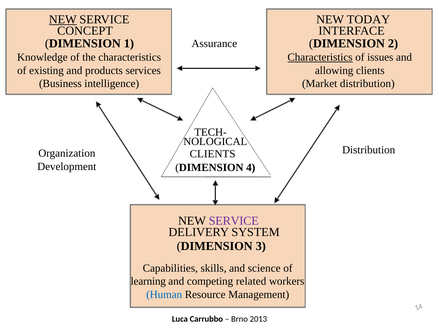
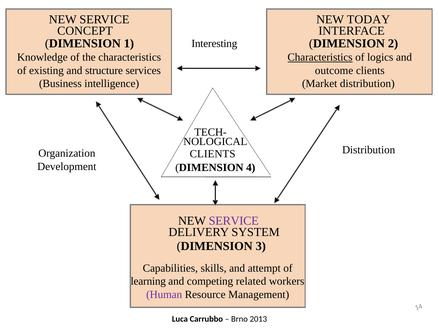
NEW at (63, 19) underline: present -> none
Assurance: Assurance -> Interesting
issues: issues -> logics
products: products -> structure
allowing: allowing -> outcome
science: science -> attempt
Human colour: blue -> purple
